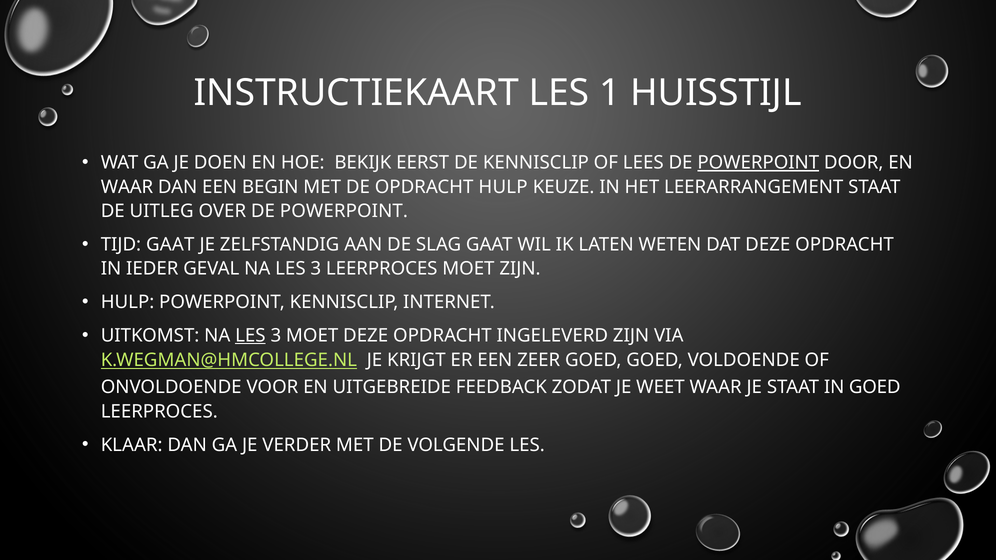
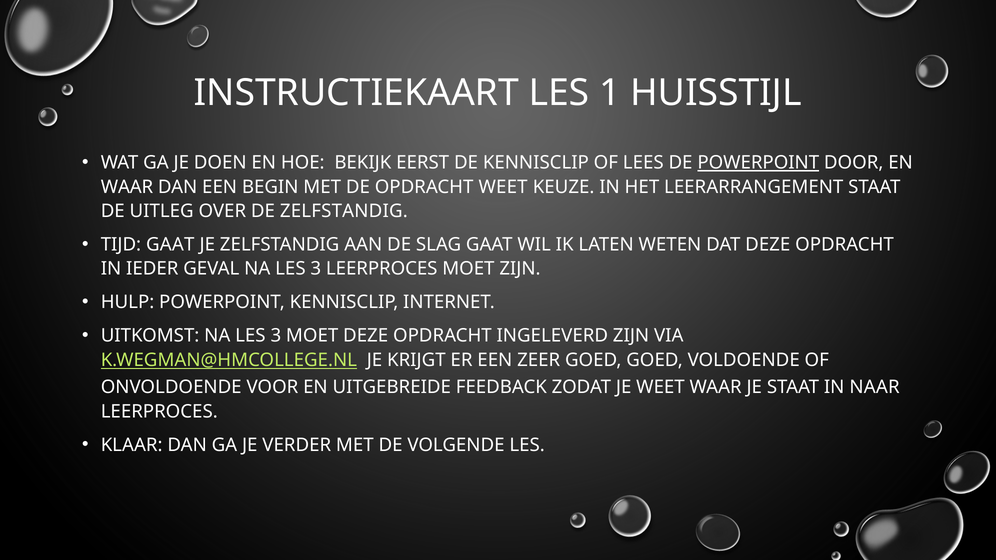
OPDRACHT HULP: HULP -> WEET
OVER DE POWERPOINT: POWERPOINT -> ZELFSTANDIG
LES at (250, 336) underline: present -> none
IN GOED: GOED -> NAAR
